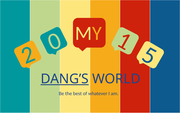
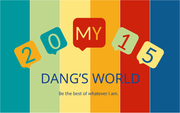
DANG’S underline: present -> none
